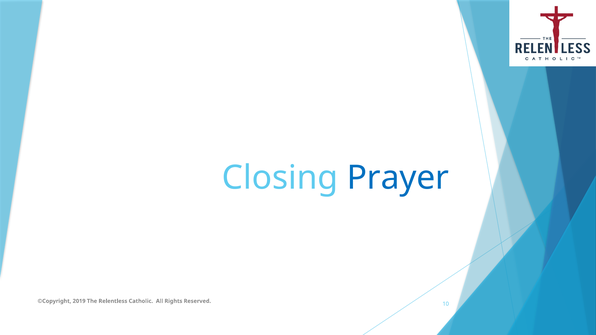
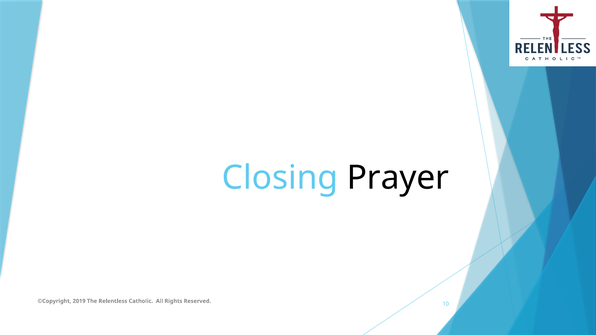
Prayer colour: blue -> black
